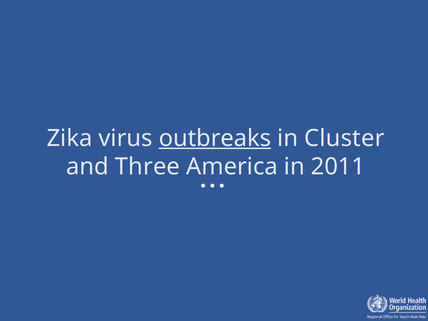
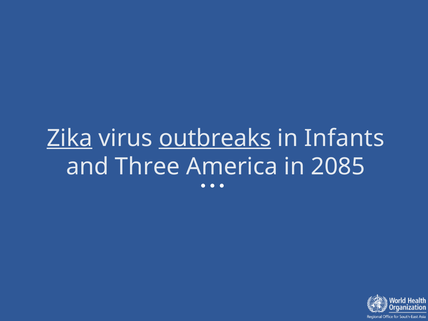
Zika underline: none -> present
Cluster: Cluster -> Infants
2011: 2011 -> 2085
